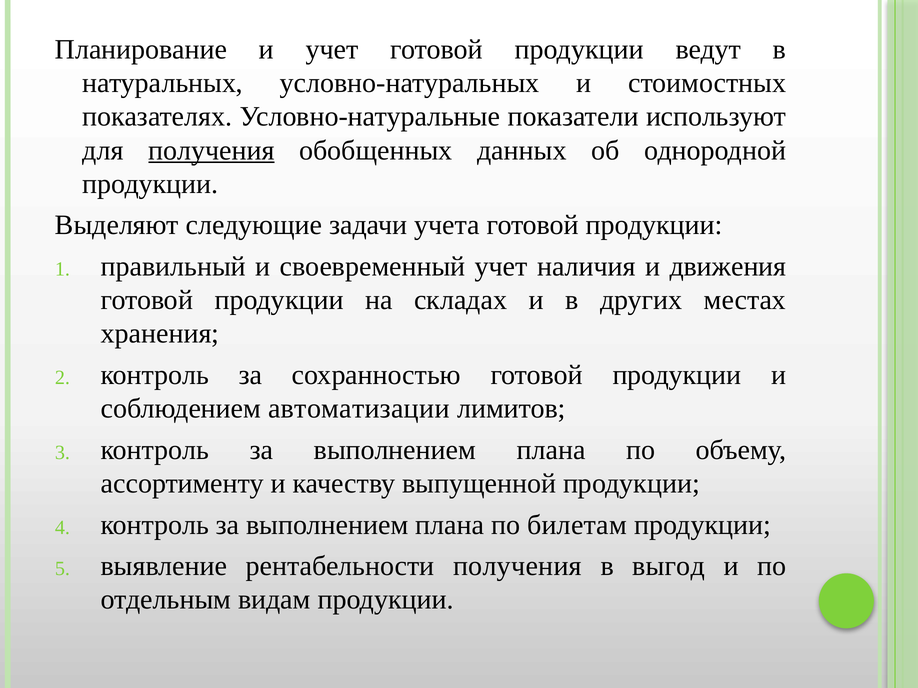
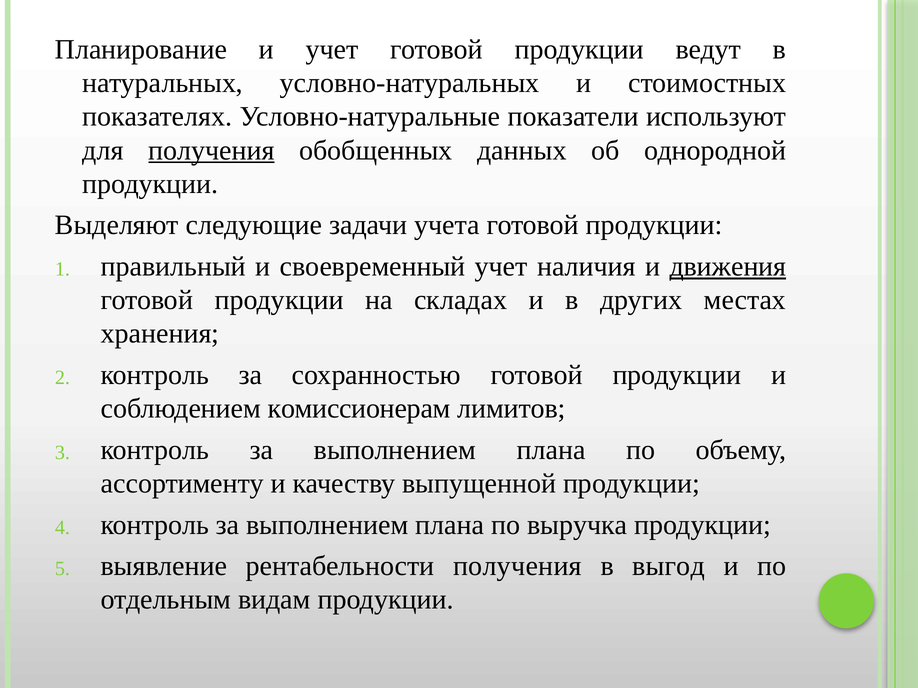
движения underline: none -> present
автоматизации: автоматизации -> комиссионерам
билетам: билетам -> выручка
